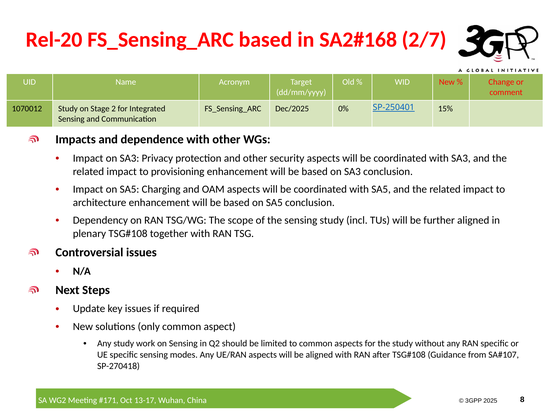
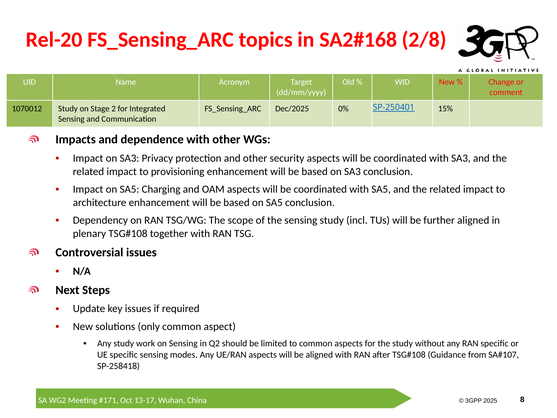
FS_Sensing_ARC based: based -> topics
2/7: 2/7 -> 2/8
SP-270418: SP-270418 -> SP-258418
